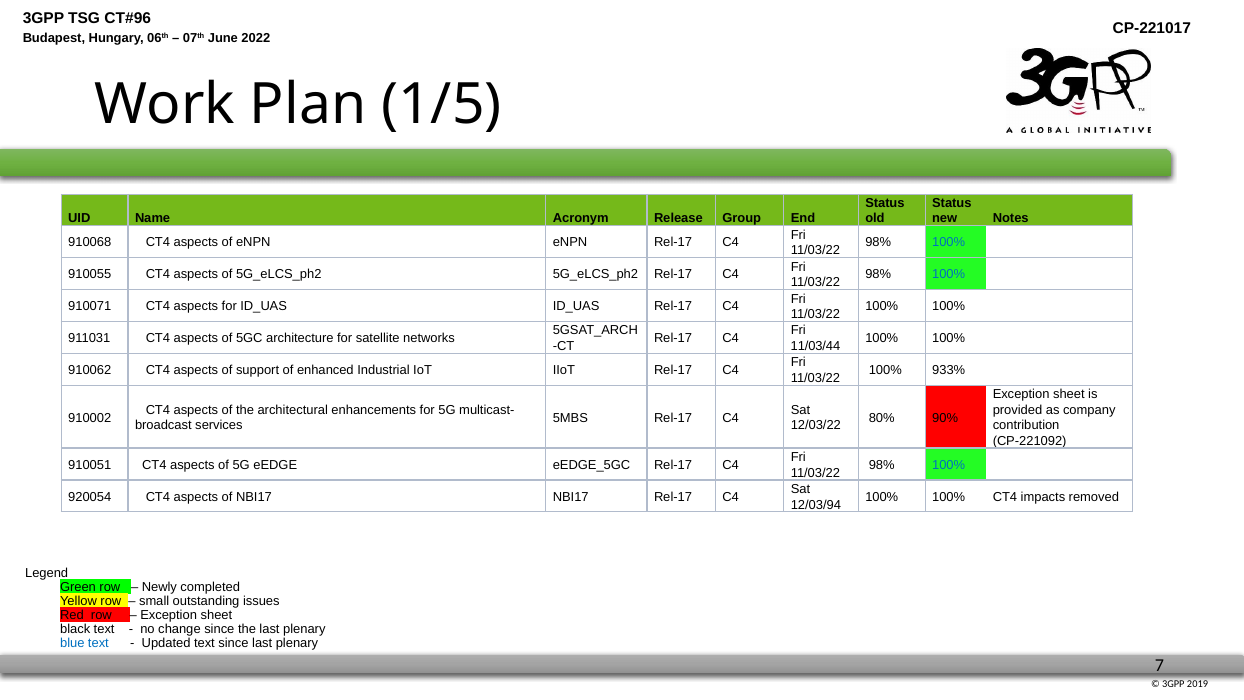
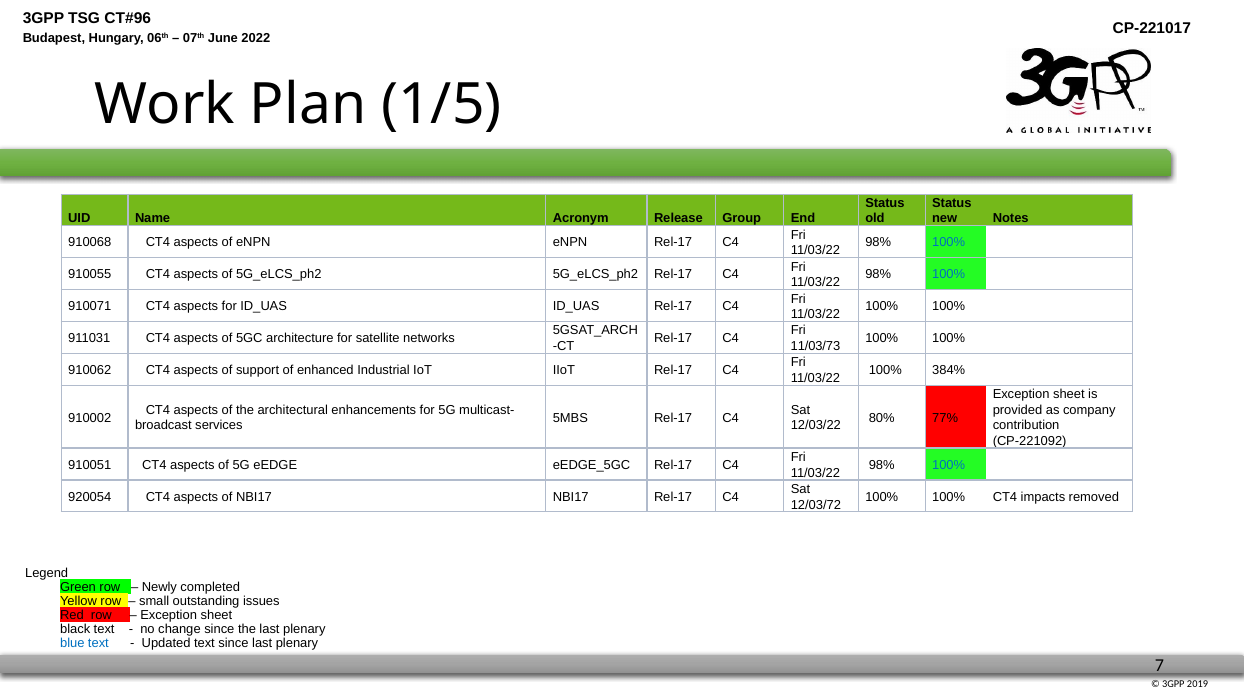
11/03/44: 11/03/44 -> 11/03/73
933%: 933% -> 384%
90%: 90% -> 77%
12/03/94: 12/03/94 -> 12/03/72
